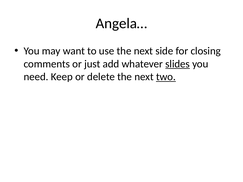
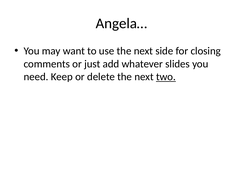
slides underline: present -> none
